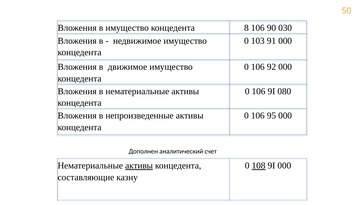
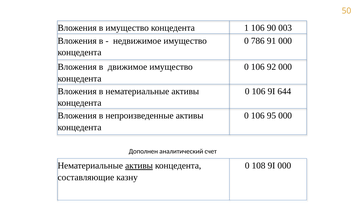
8: 8 -> 1
030: 030 -> 003
103: 103 -> 786
080: 080 -> 644
108 underline: present -> none
